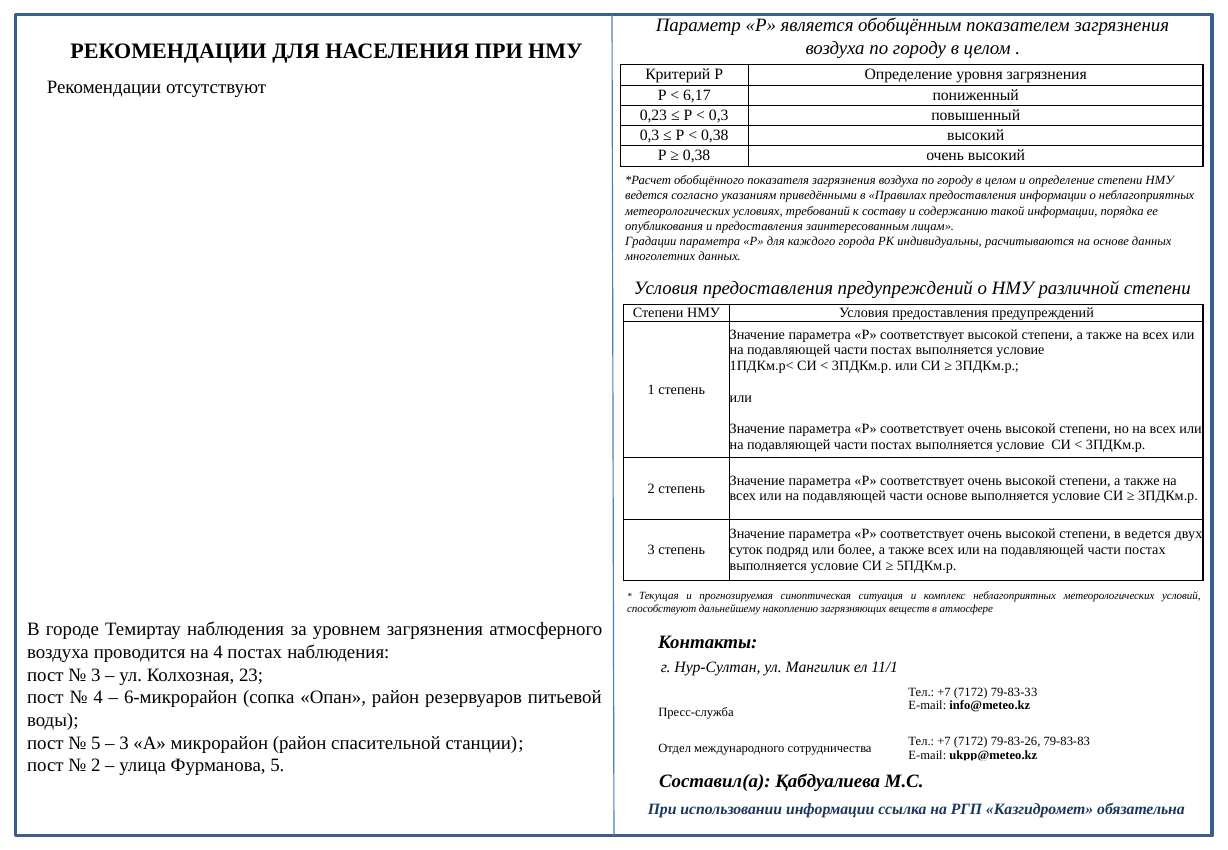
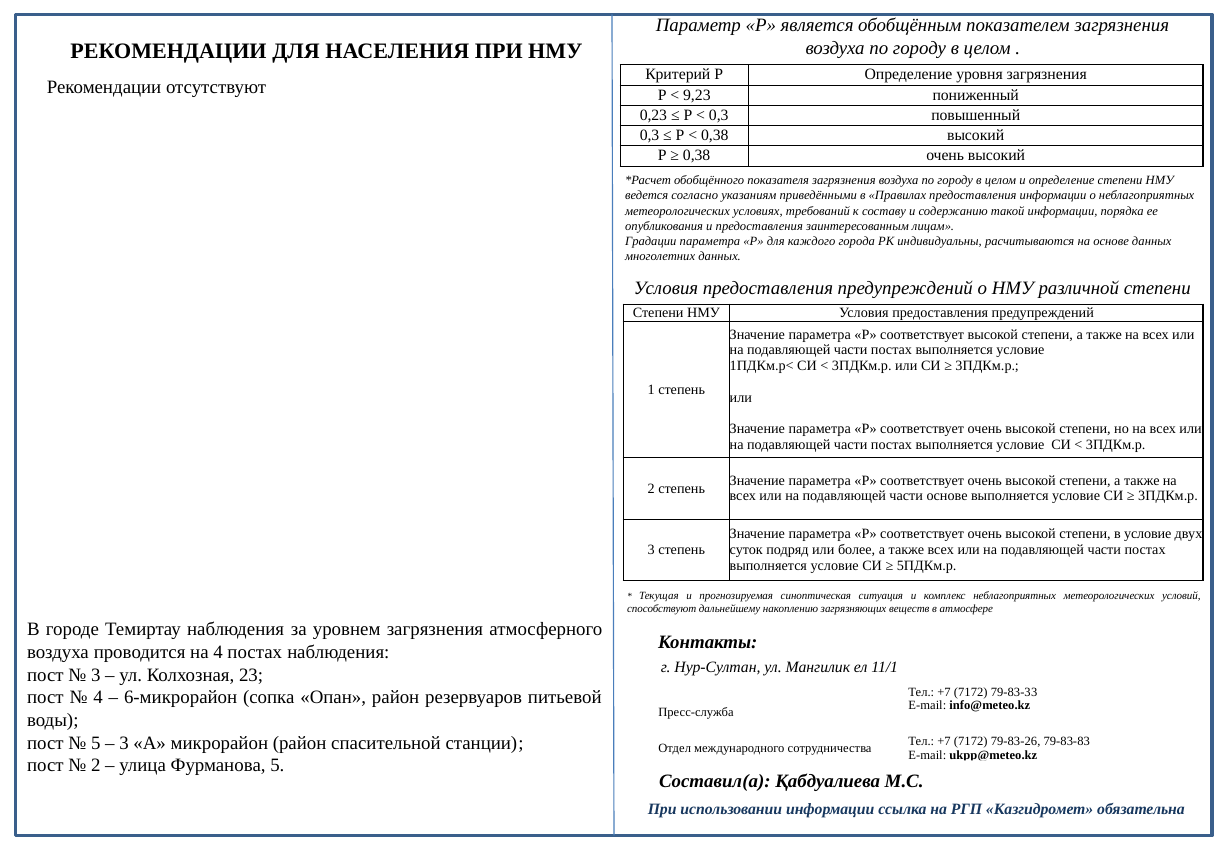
6,17: 6,17 -> 9,23
в ведется: ведется -> условие
